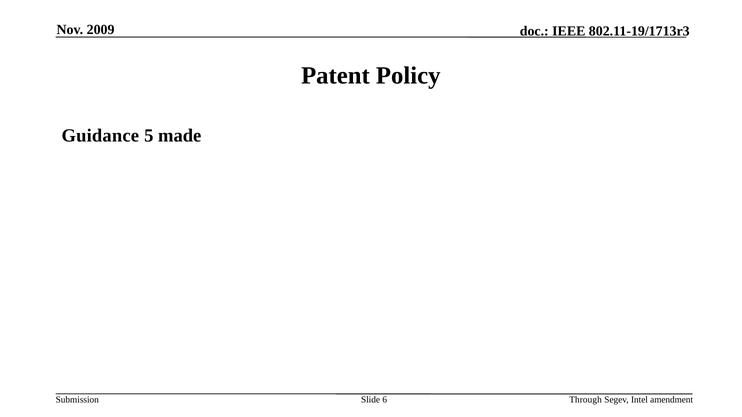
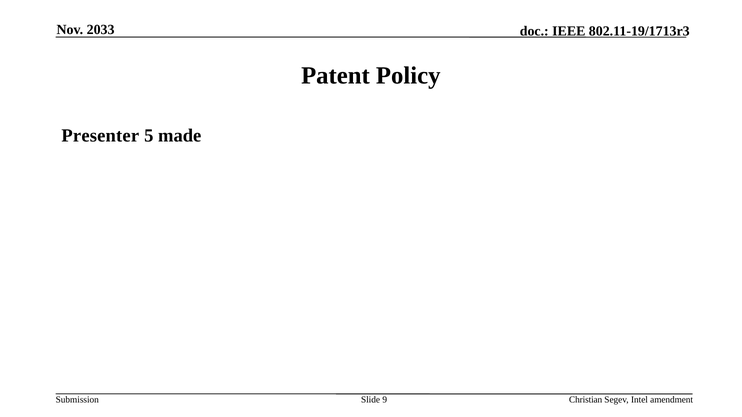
2009: 2009 -> 2033
Guidance: Guidance -> Presenter
6: 6 -> 9
Through: Through -> Christian
